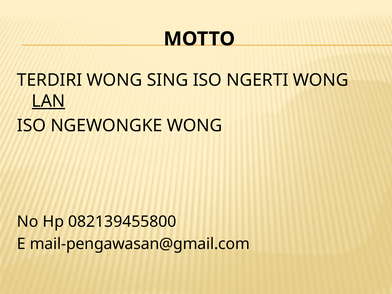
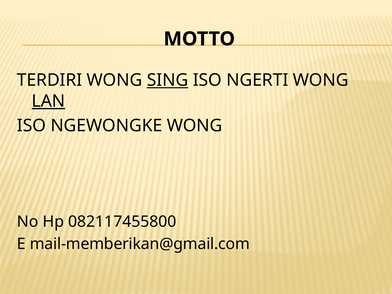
SING underline: none -> present
082139455800: 082139455800 -> 082117455800
mail-pengawasan@gmail.com: mail-pengawasan@gmail.com -> mail-memberikan@gmail.com
